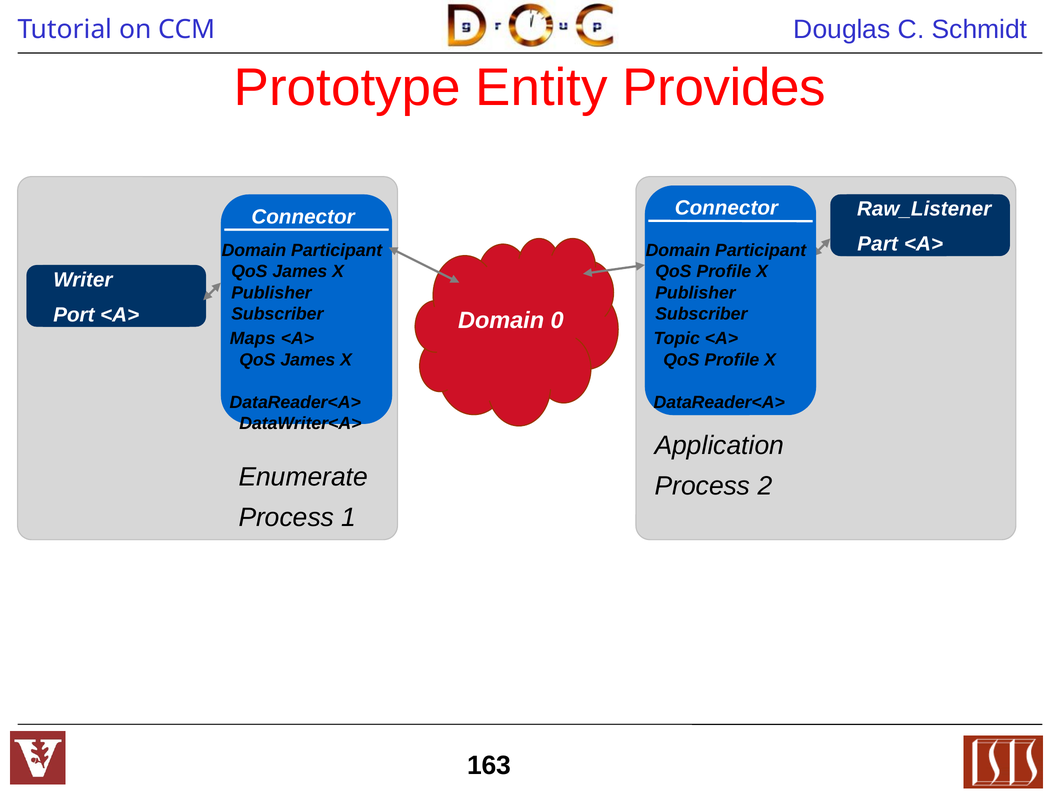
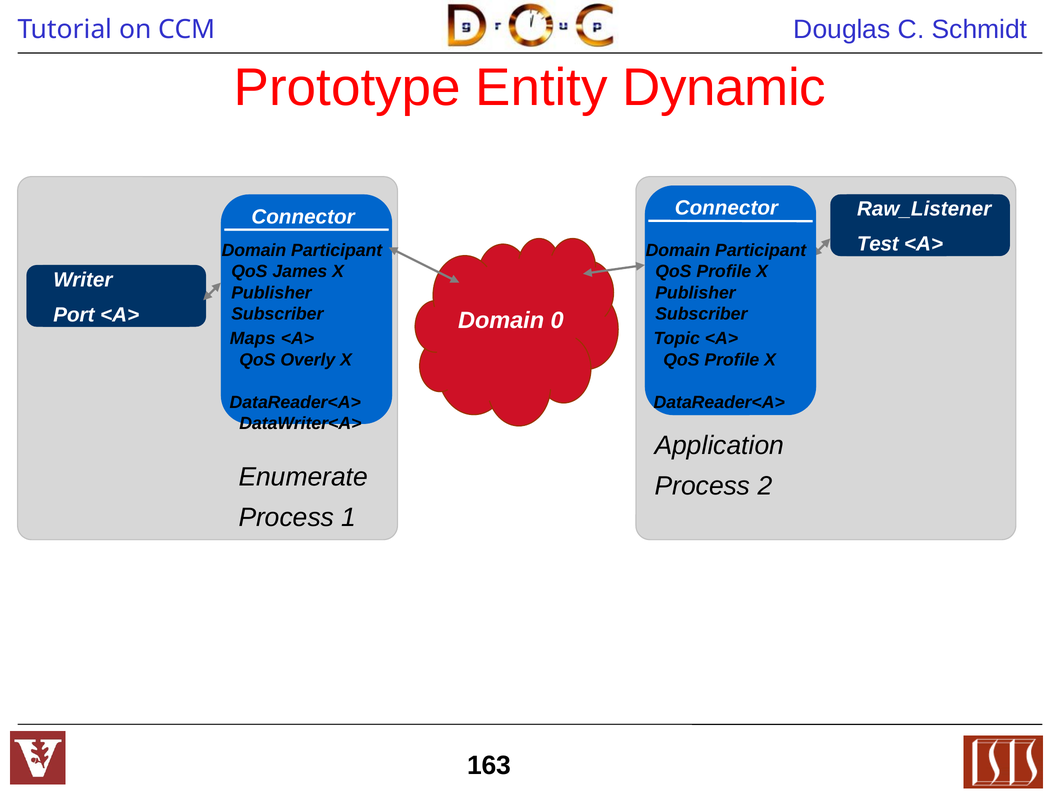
Provides: Provides -> Dynamic
Part: Part -> Test
James at (308, 360): James -> Overly
